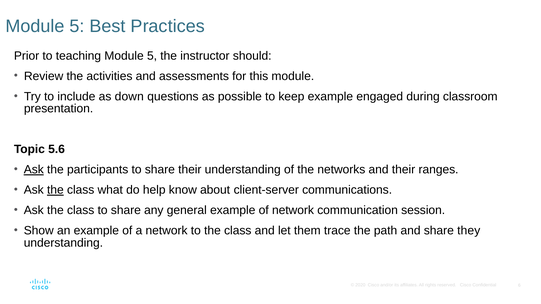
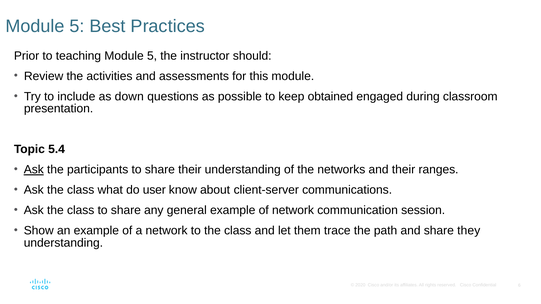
keep example: example -> obtained
5.6: 5.6 -> 5.4
the at (55, 190) underline: present -> none
help: help -> user
